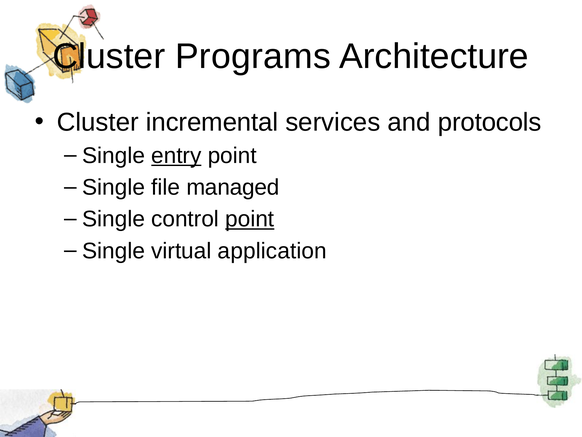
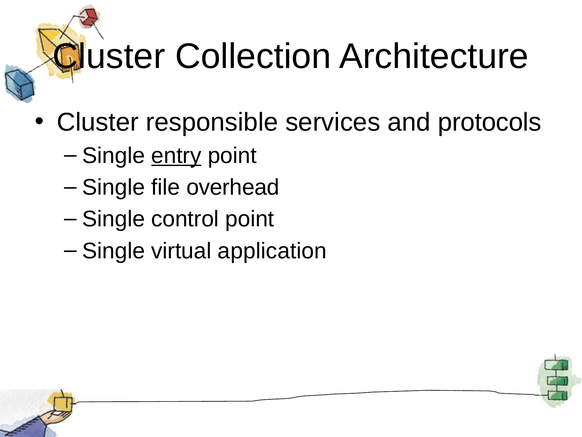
Programs: Programs -> Collection
incremental: incremental -> responsible
managed: managed -> overhead
point at (250, 219) underline: present -> none
